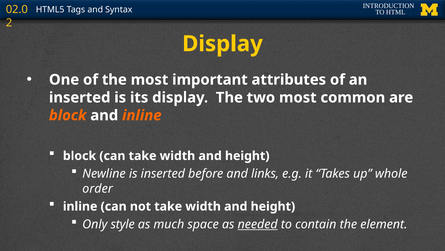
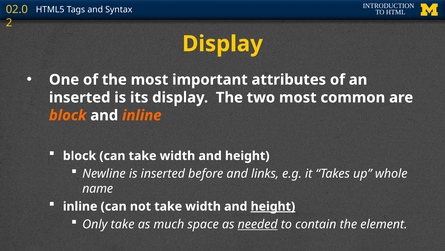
order: order -> name
height at (273, 206) underline: none -> present
Only style: style -> take
